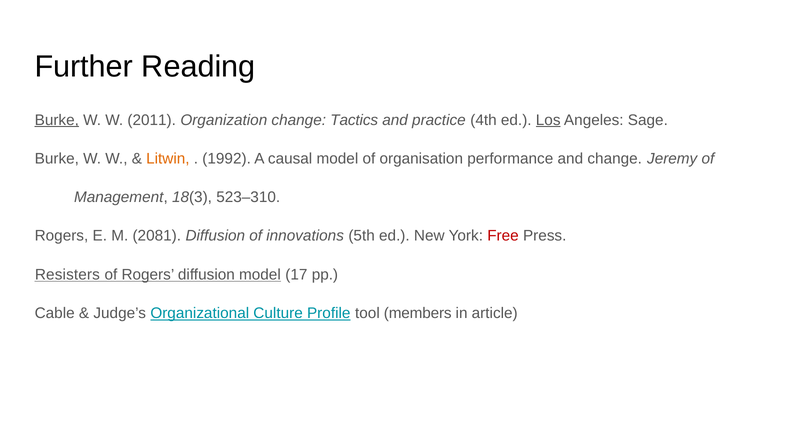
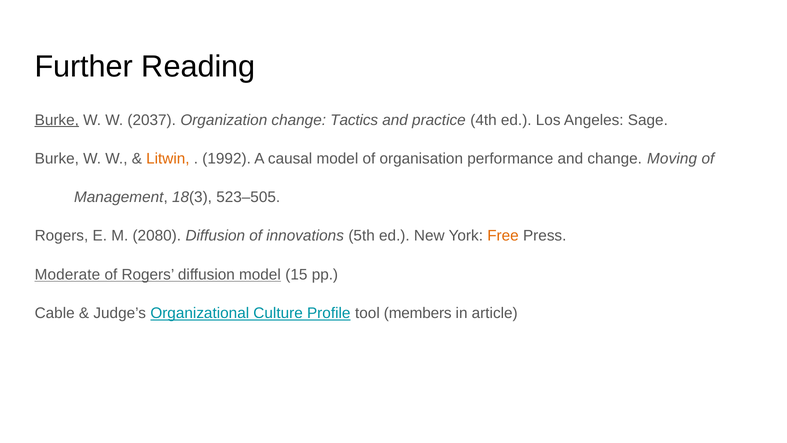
2011: 2011 -> 2037
Los underline: present -> none
Jeremy: Jeremy -> Moving
523–310: 523–310 -> 523–505
2081: 2081 -> 2080
Free colour: red -> orange
Resisters: Resisters -> Moderate
17: 17 -> 15
